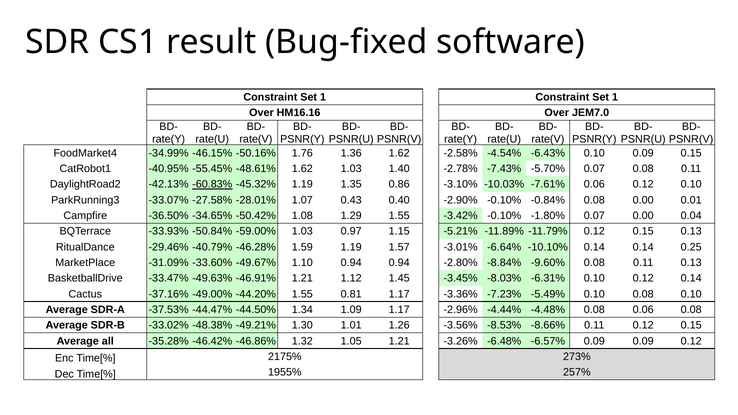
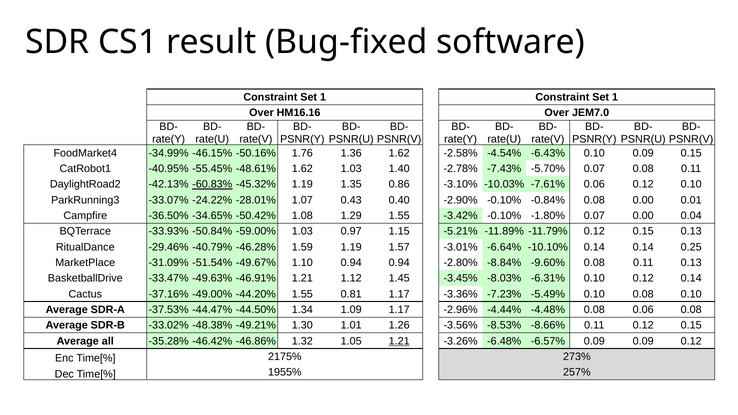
-27.58%: -27.58% -> -24.22%
-33.60%: -33.60% -> -51.54%
1.21 at (399, 341) underline: none -> present
